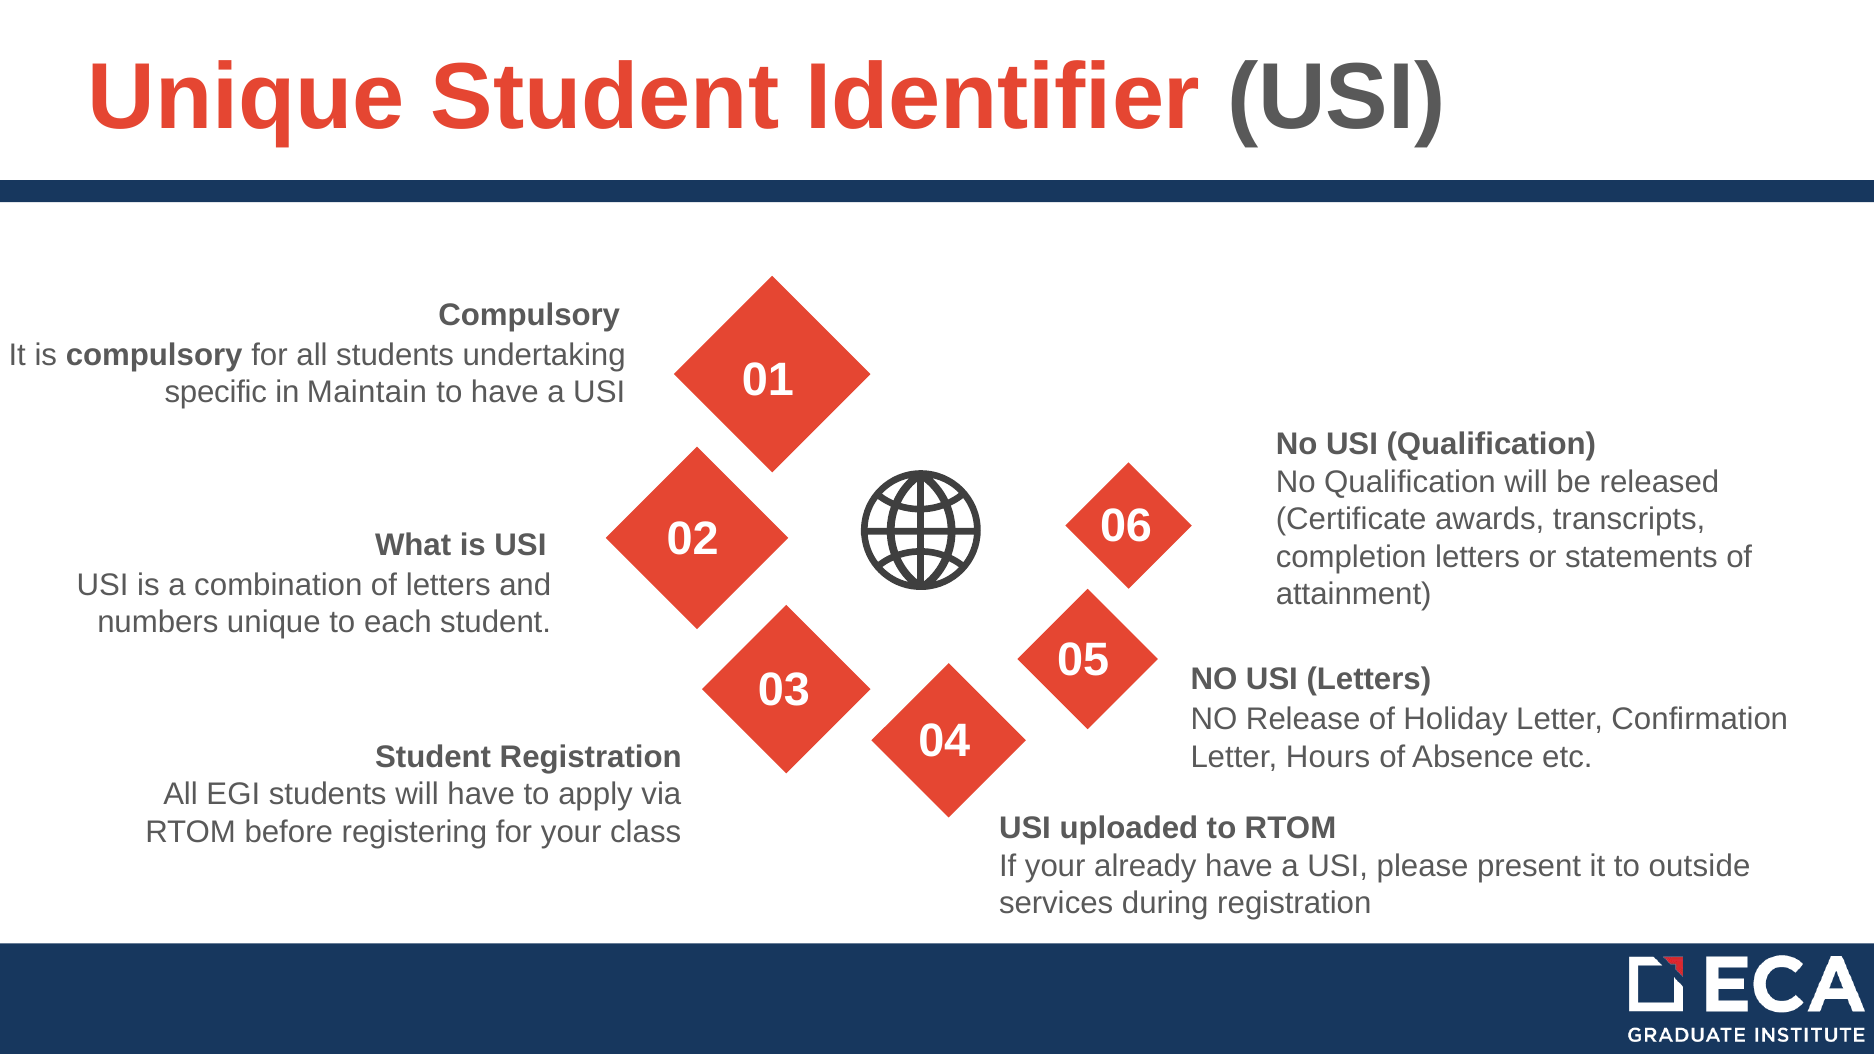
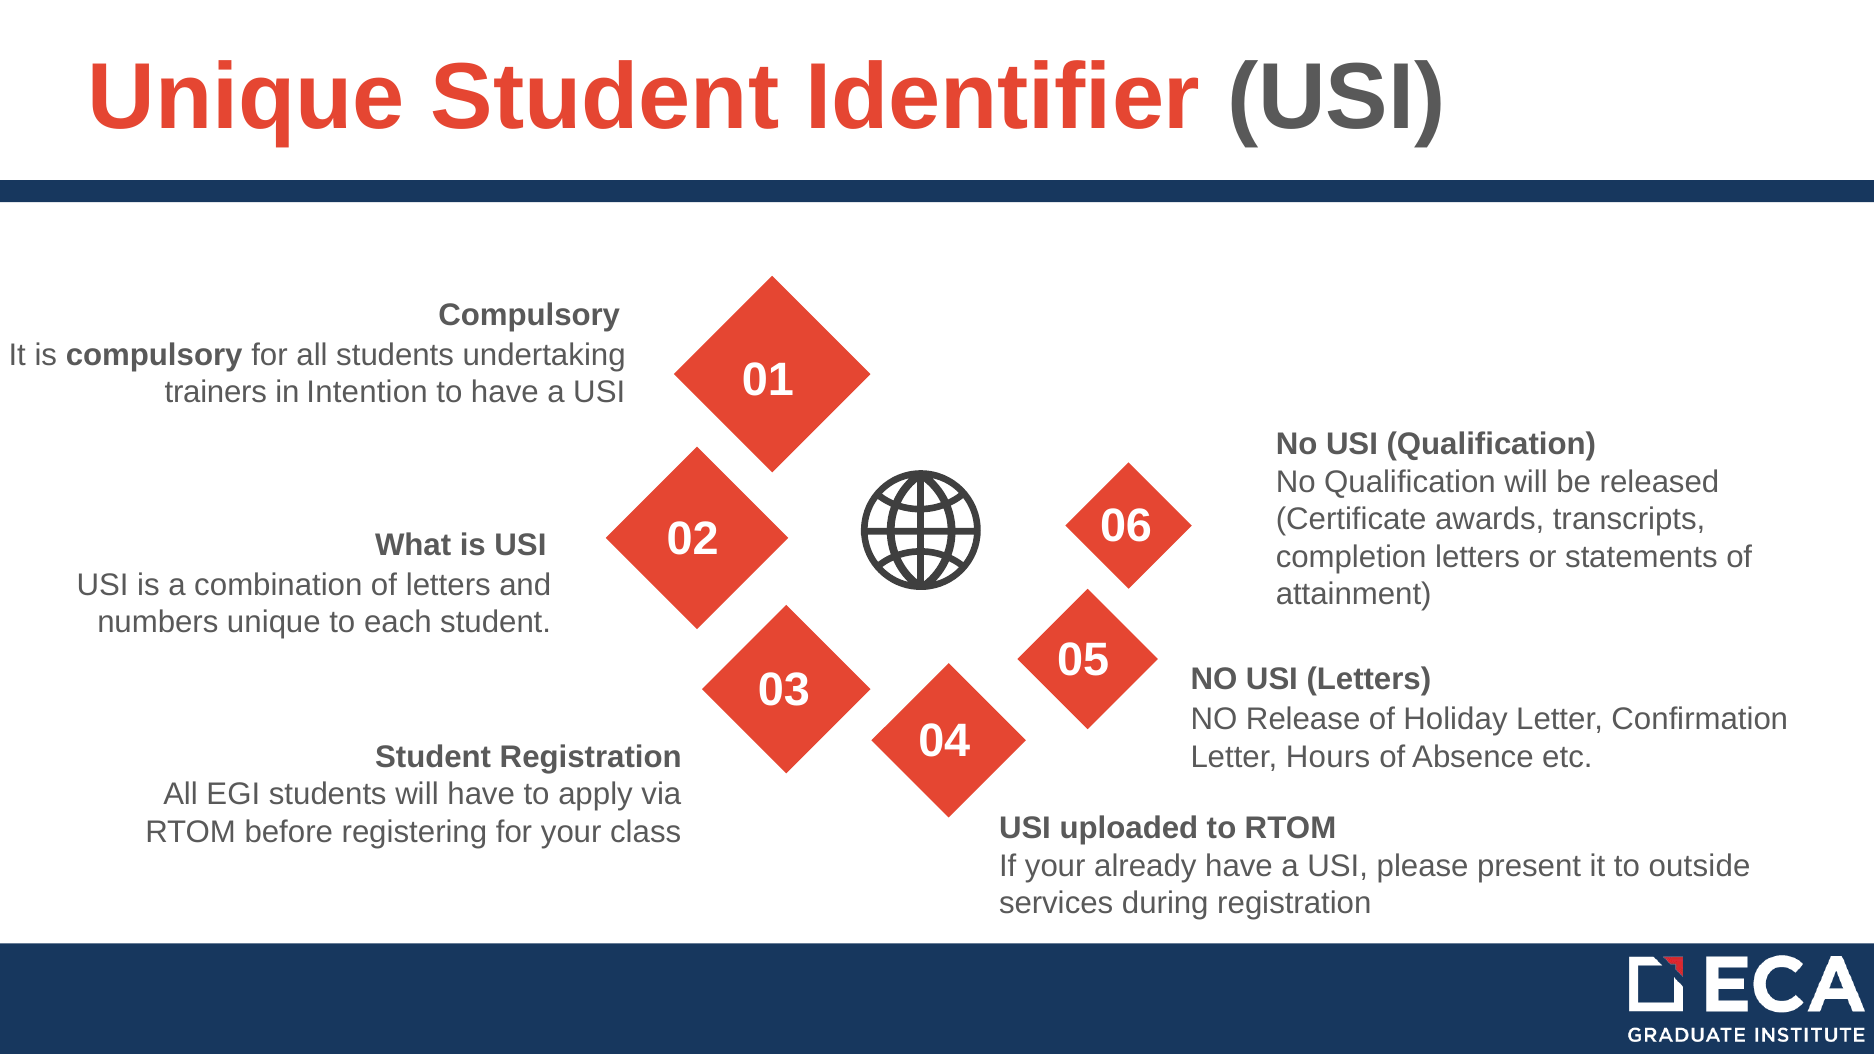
specific: specific -> trainers
Maintain: Maintain -> Intention
